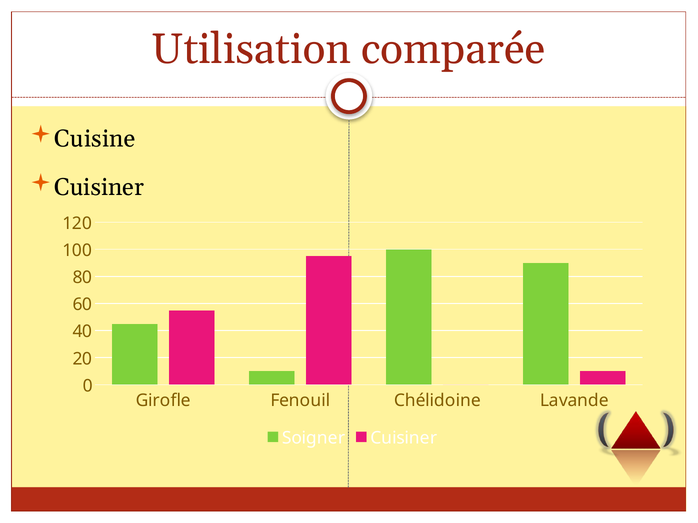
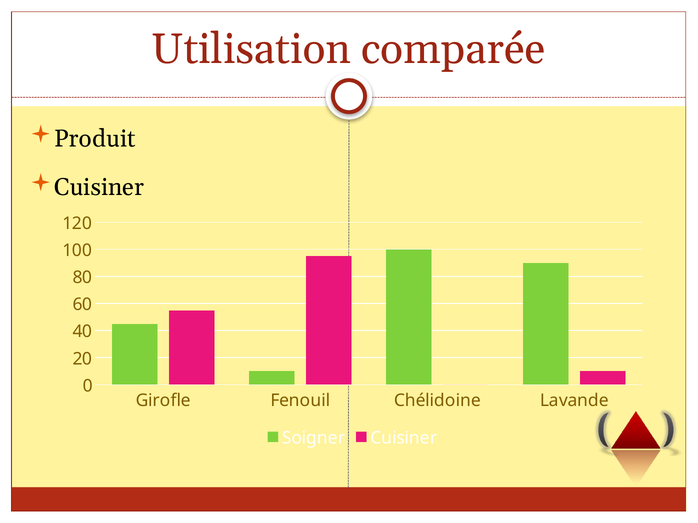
Cuisine: Cuisine -> Produit
